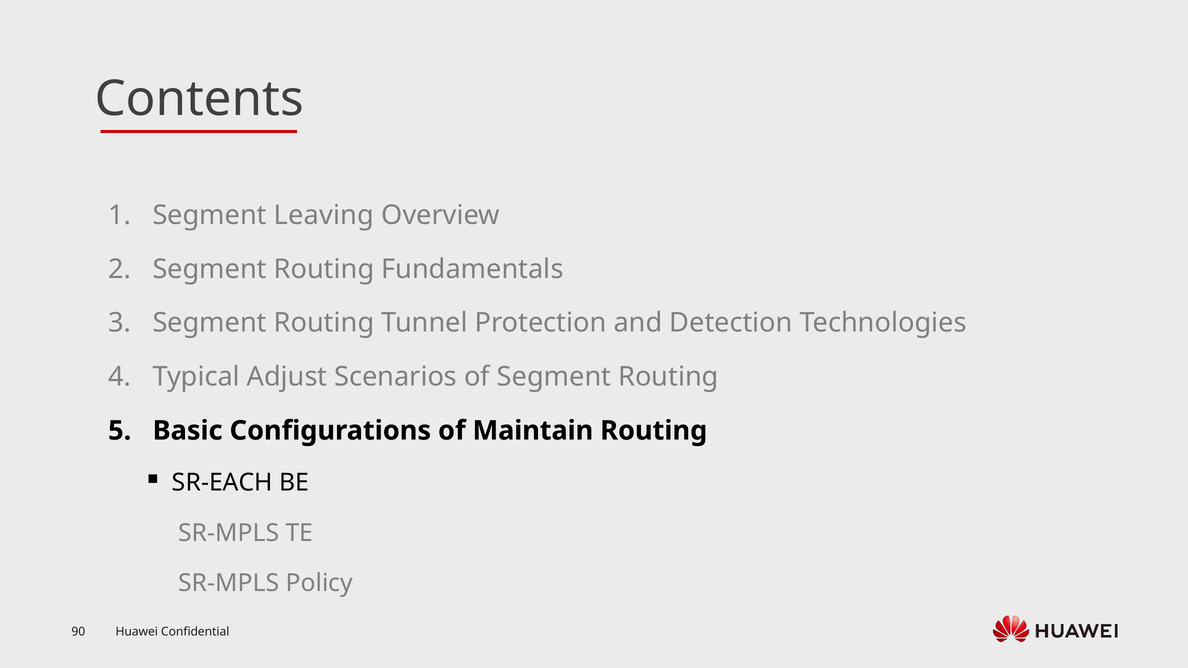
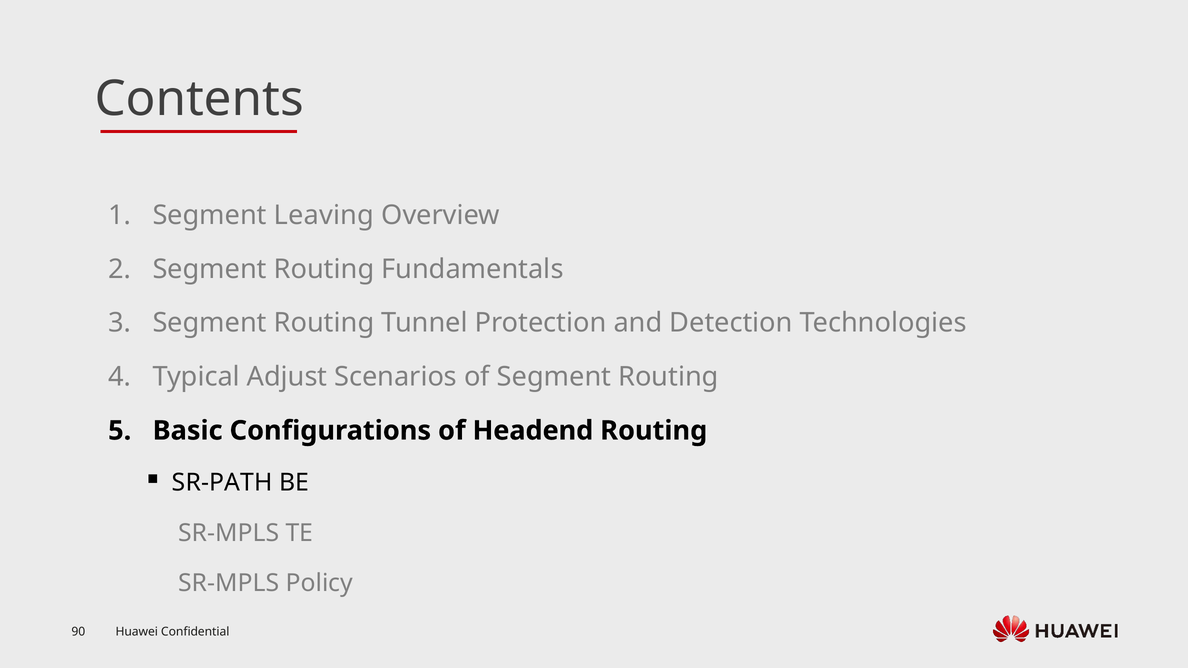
Maintain: Maintain -> Headend
SR-EACH: SR-EACH -> SR-PATH
